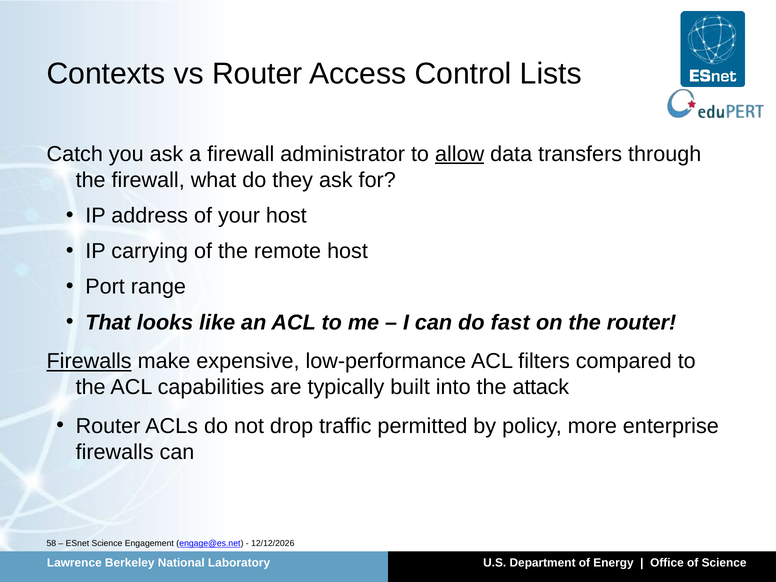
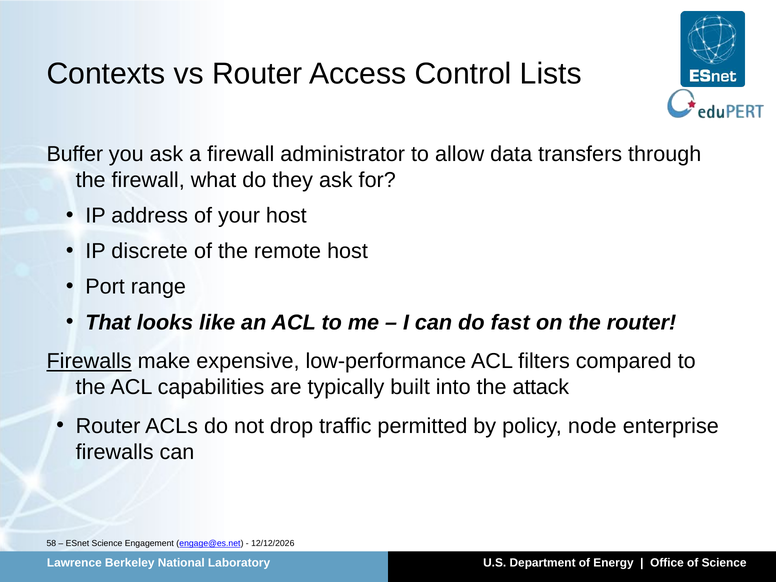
Catch: Catch -> Buffer
allow underline: present -> none
carrying: carrying -> discrete
more: more -> node
